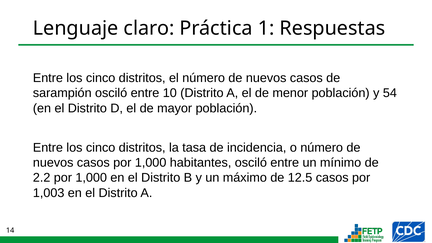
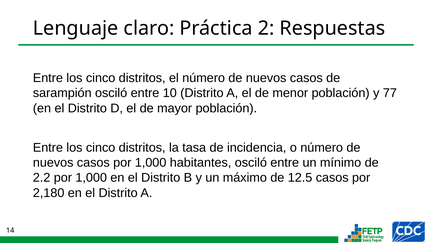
1: 1 -> 2
54: 54 -> 77
1,003: 1,003 -> 2,180
